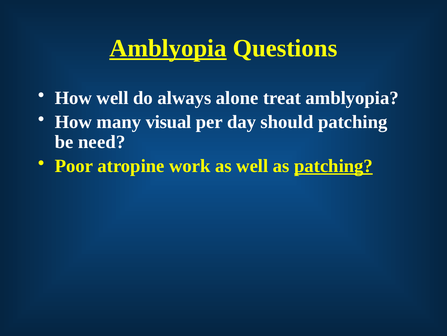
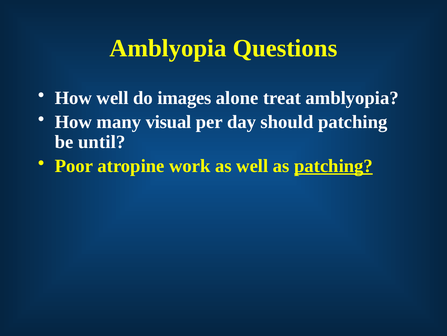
Amblyopia at (168, 48) underline: present -> none
always: always -> images
need: need -> until
